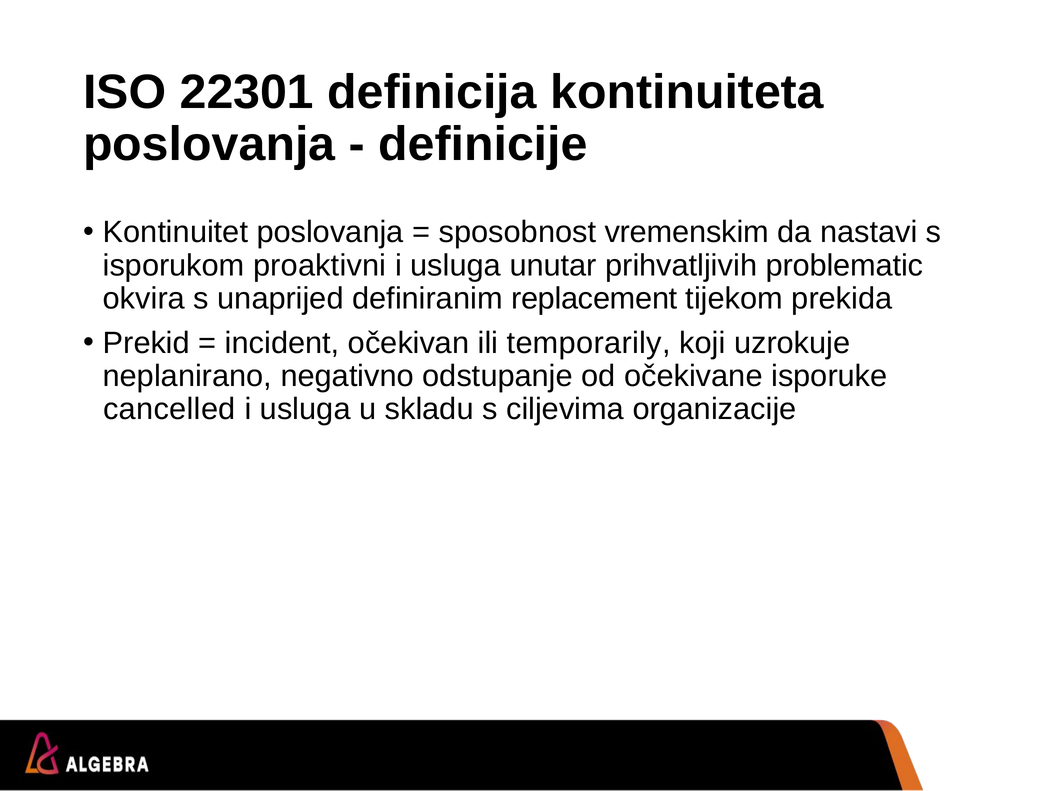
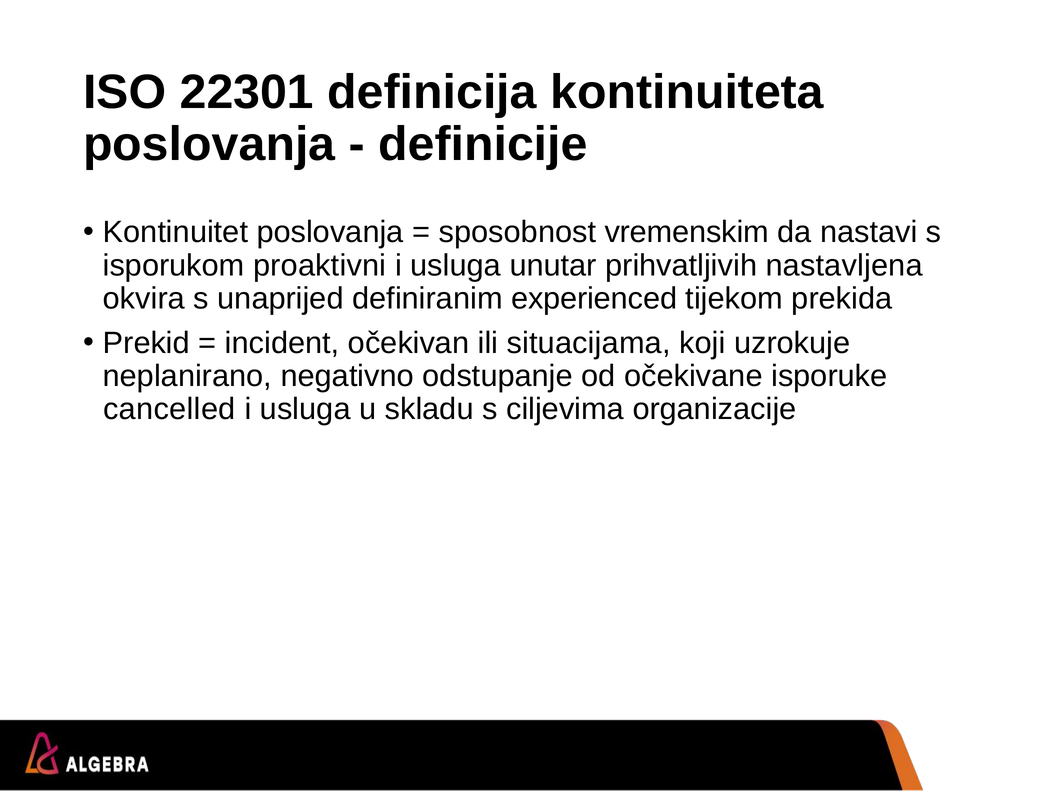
problematic: problematic -> nastavljena
replacement: replacement -> experienced
temporarily: temporarily -> situacijama
